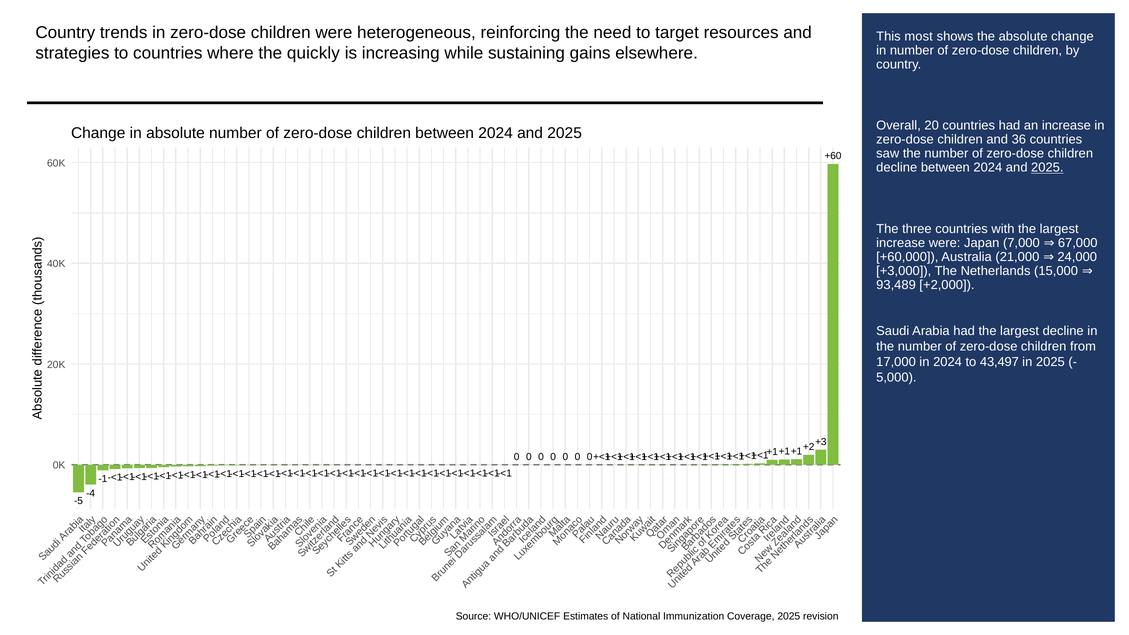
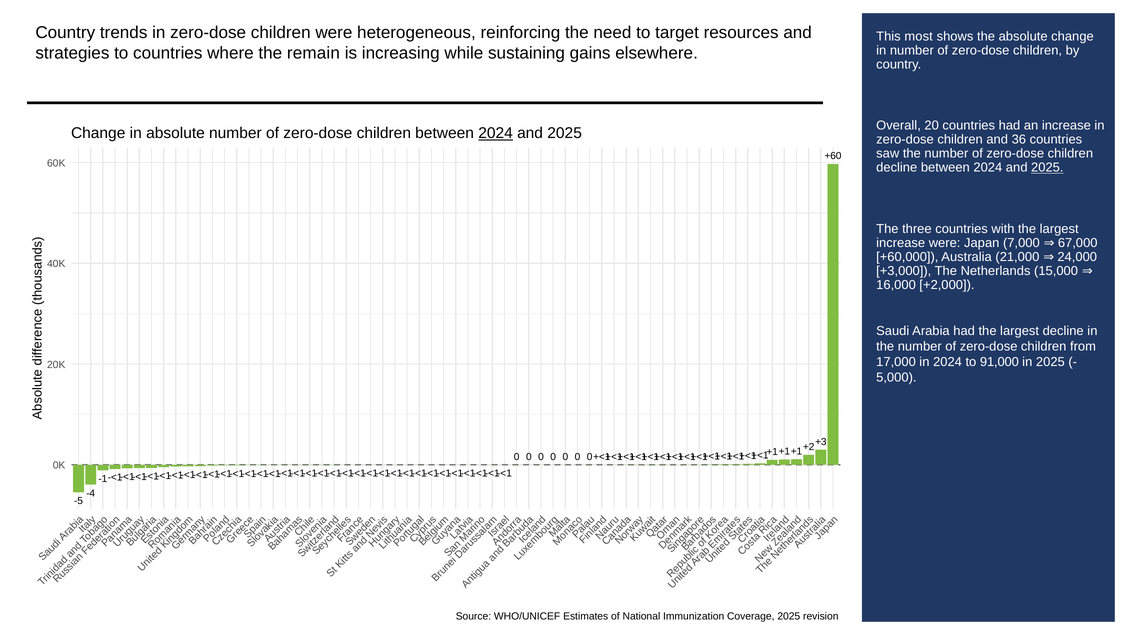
quickly: quickly -> remain
2024 at (496, 133) underline: none -> present
93,489: 93,489 -> 16,000
43,497: 43,497 -> 91,000
